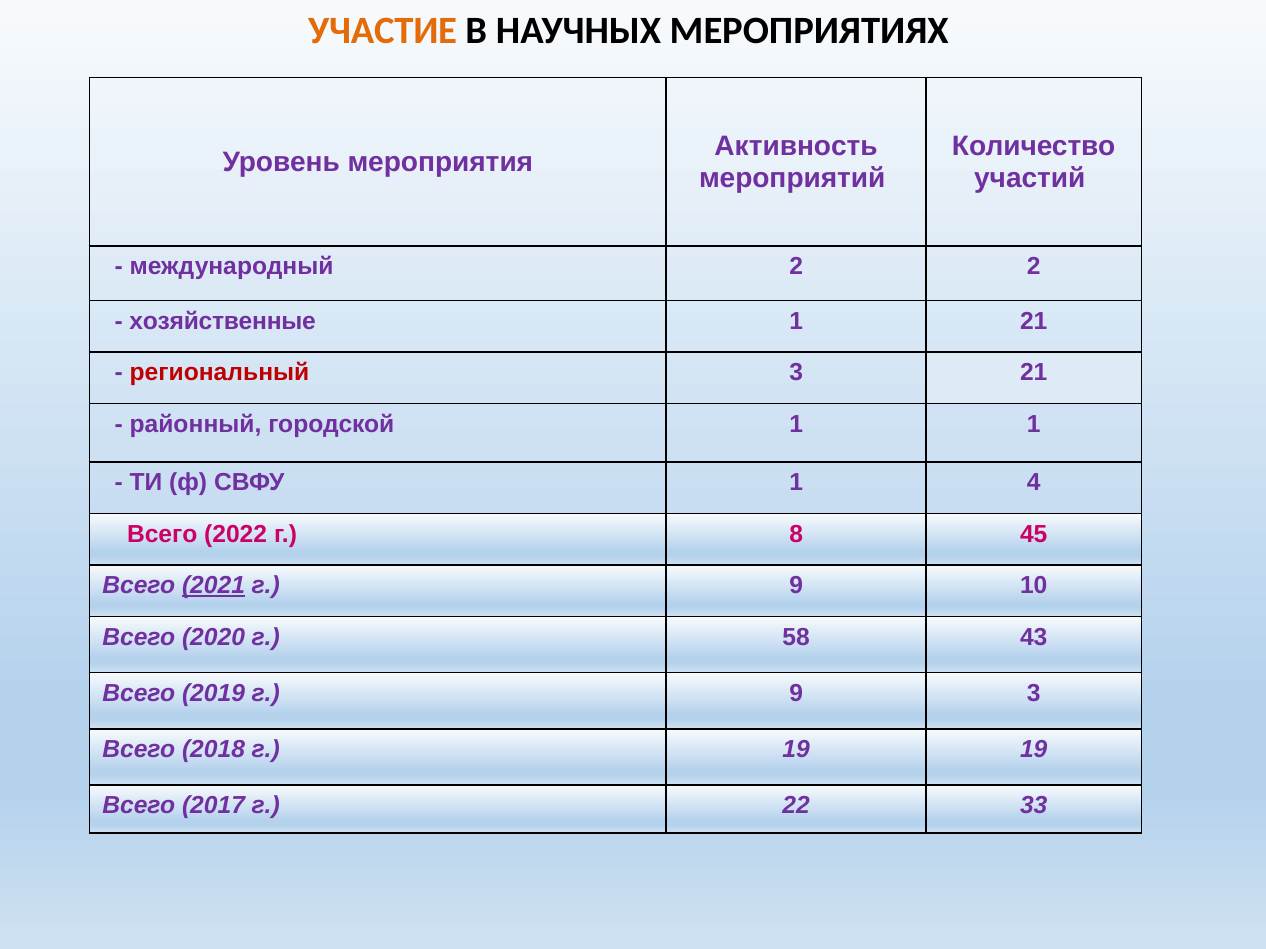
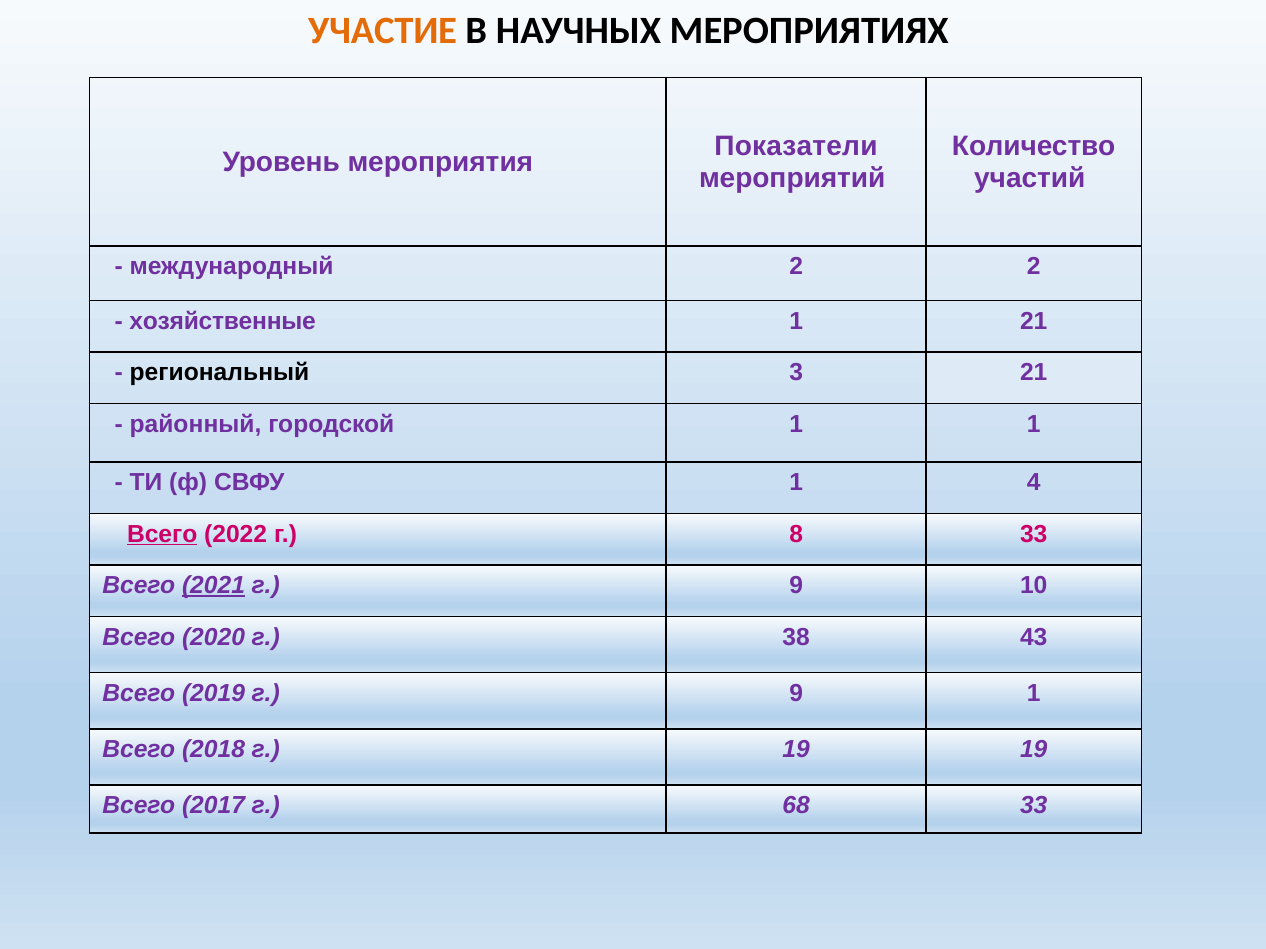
Активность: Активность -> Показатели
региональный colour: red -> black
Всего at (162, 534) underline: none -> present
8 45: 45 -> 33
58: 58 -> 38
9 3: 3 -> 1
22: 22 -> 68
